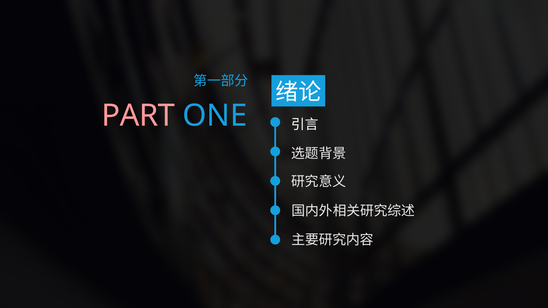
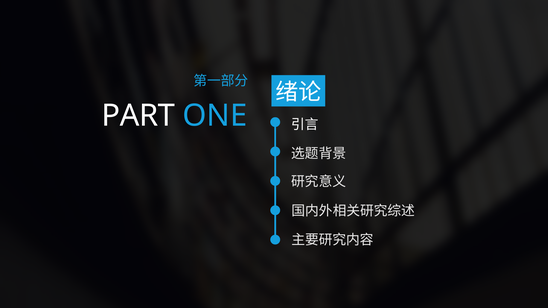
PART colour: pink -> white
